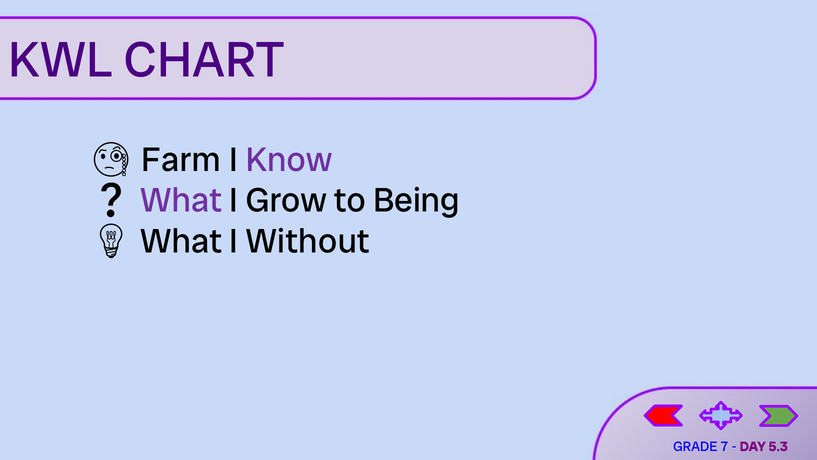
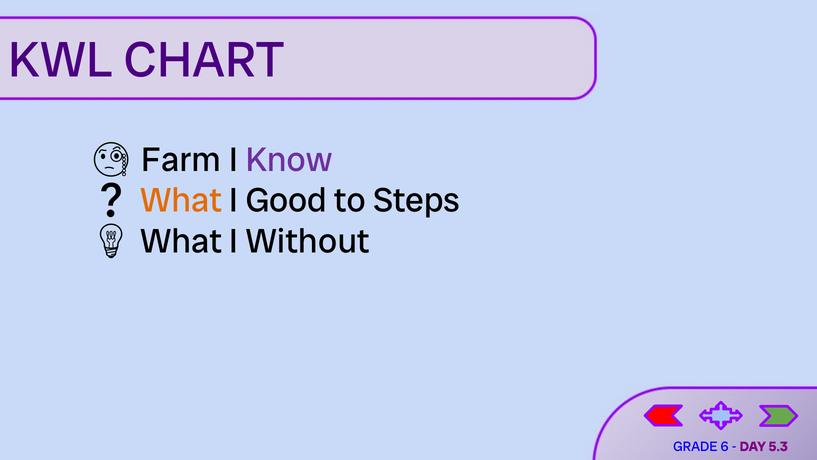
What at (181, 201) colour: purple -> orange
Grow: Grow -> Good
Being: Being -> Steps
7: 7 -> 6
